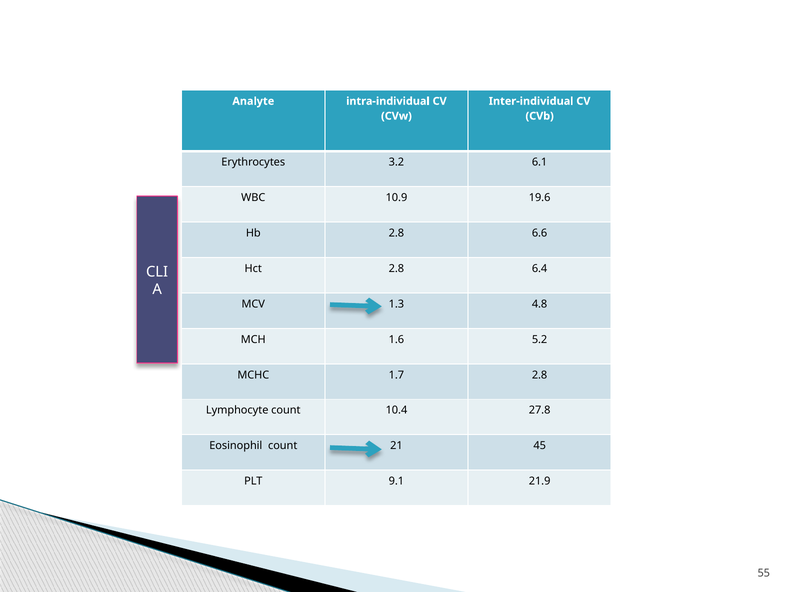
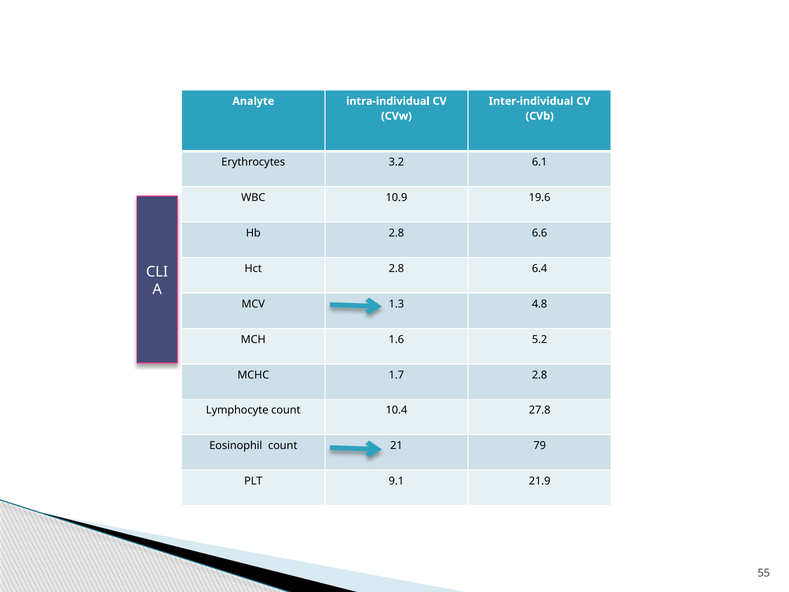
45: 45 -> 79
